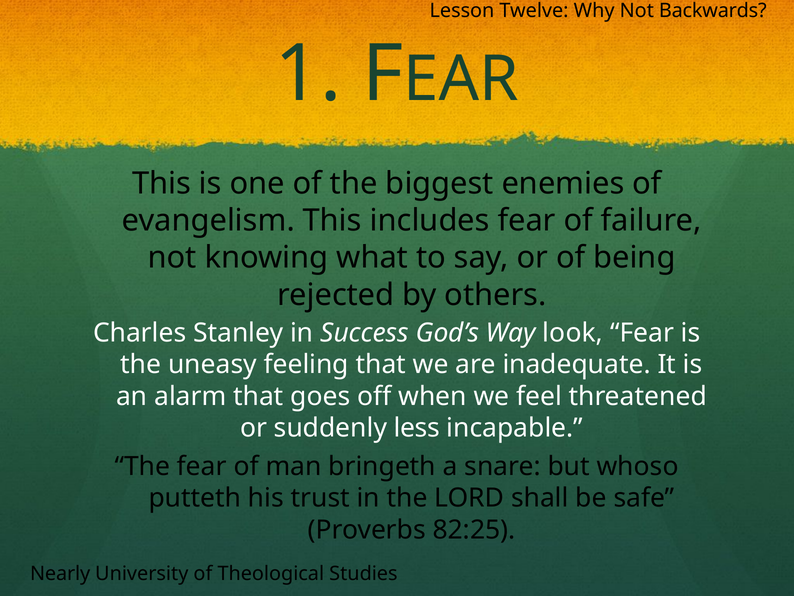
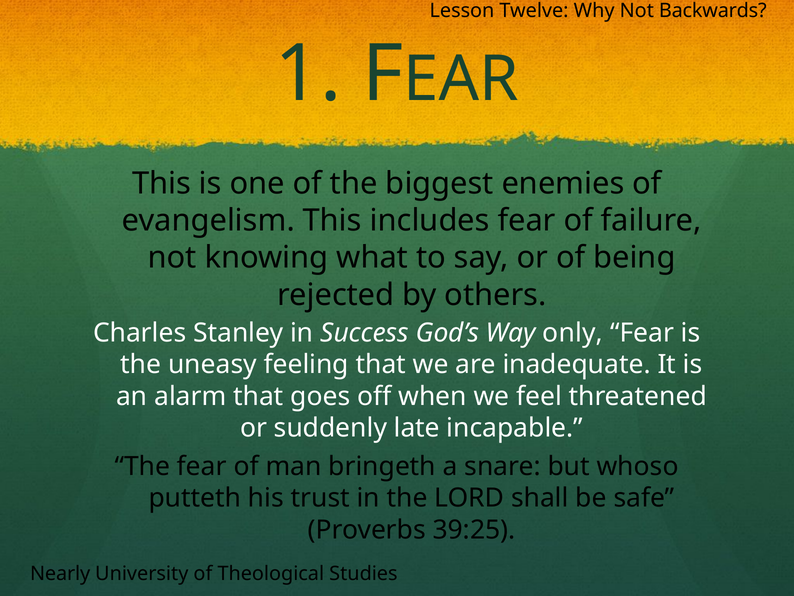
look: look -> only
less: less -> late
82:25: 82:25 -> 39:25
